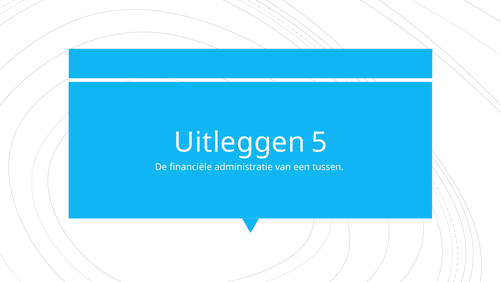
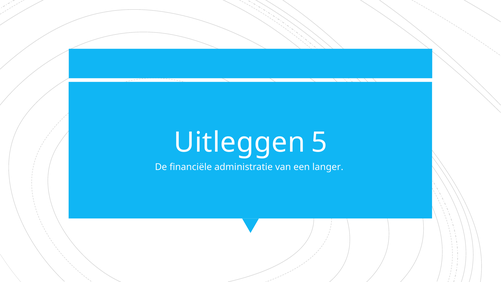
tussen: tussen -> langer
